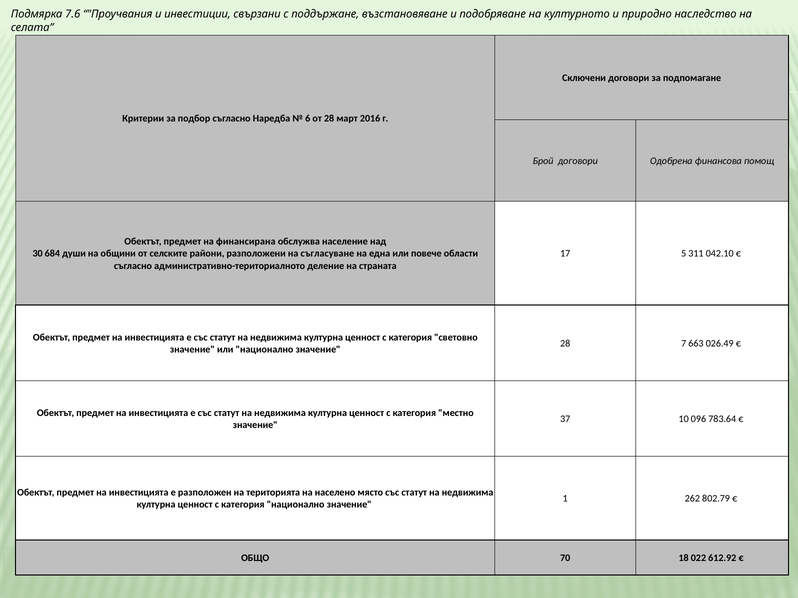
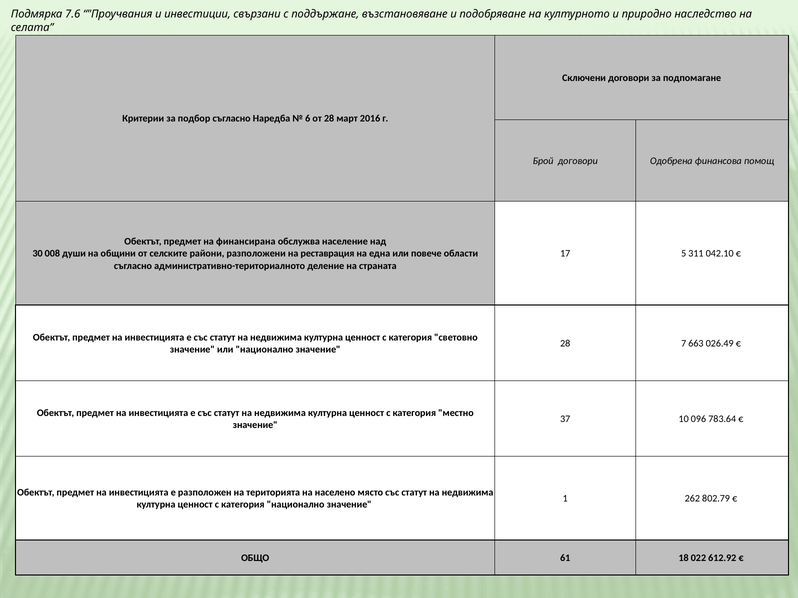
684: 684 -> 008
съгласуване: съгласуване -> реставрация
70: 70 -> 61
